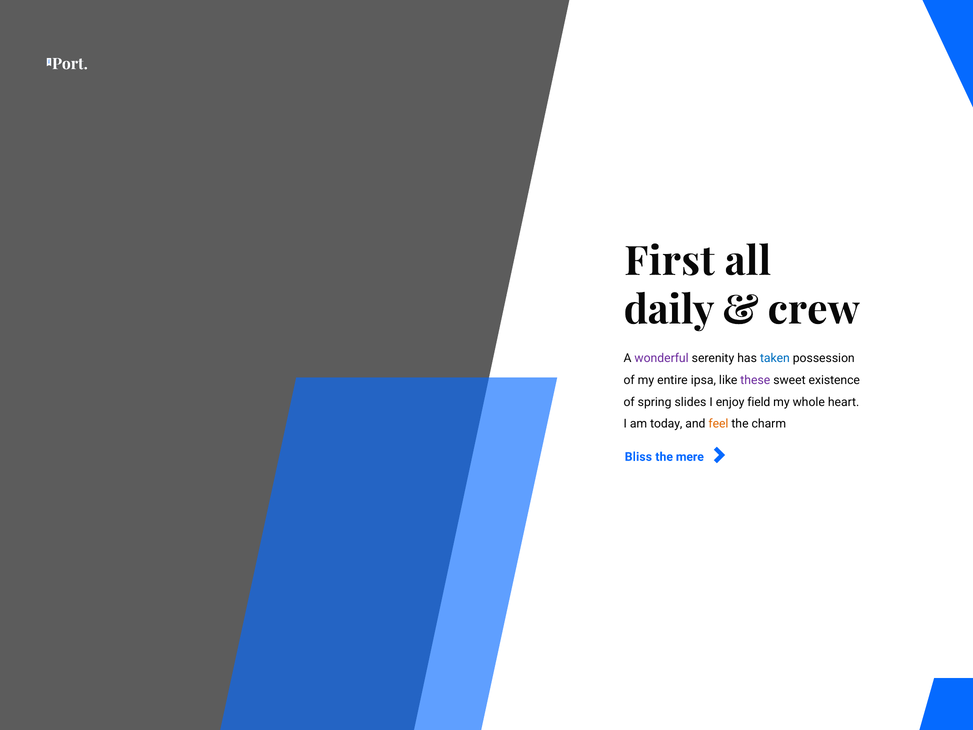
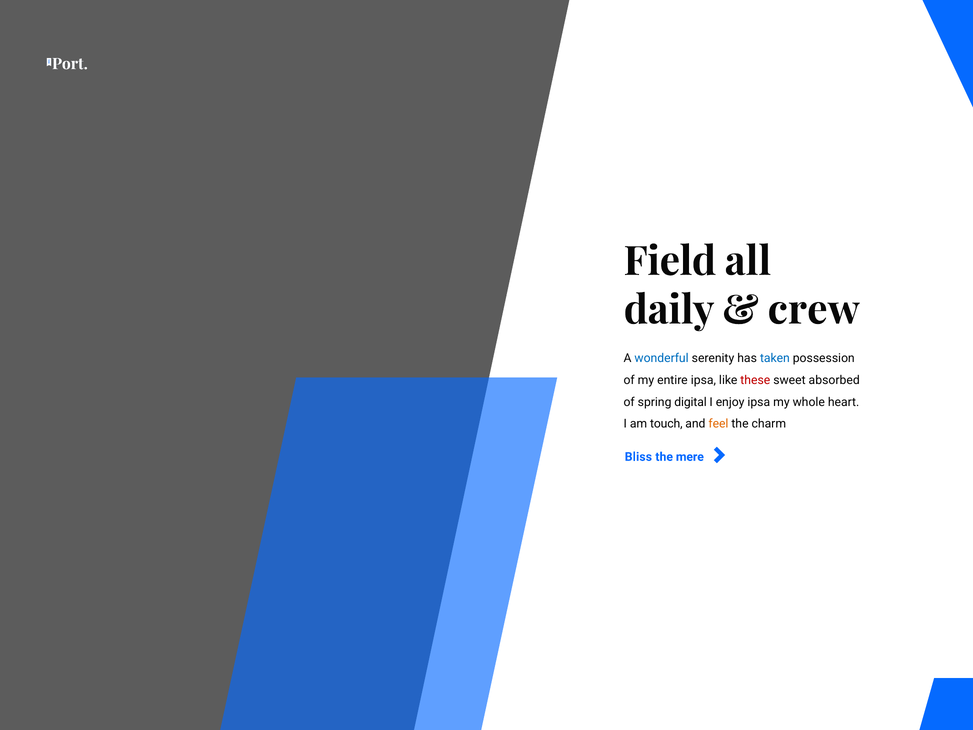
First: First -> Field
wonderful colour: purple -> blue
these colour: purple -> red
existence: existence -> absorbed
slides: slides -> digital
enjoy field: field -> ipsa
today: today -> touch
